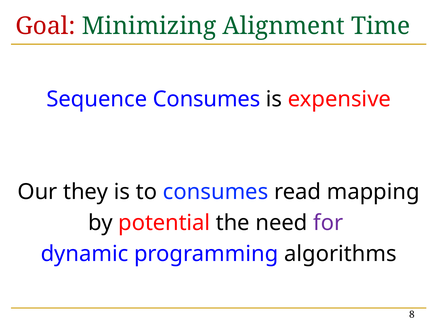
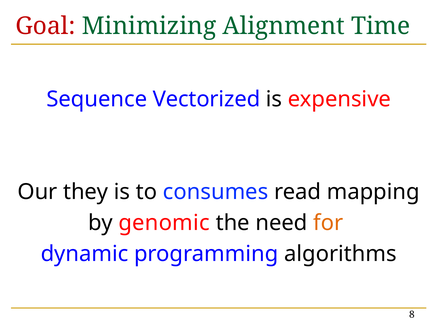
Sequence Consumes: Consumes -> Vectorized
potential: potential -> genomic
for colour: purple -> orange
